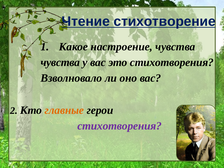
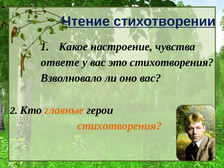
стихотворение: стихотворение -> стихотворении
чувства at (60, 62): чувства -> ответе
стихотворения at (120, 126) colour: purple -> orange
